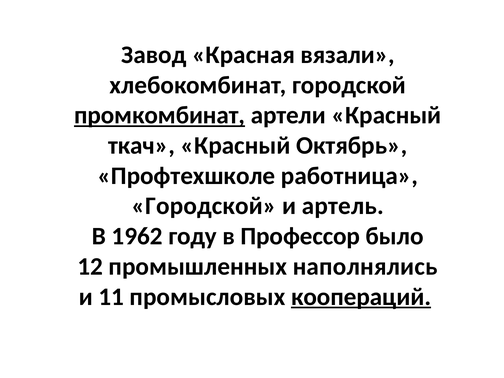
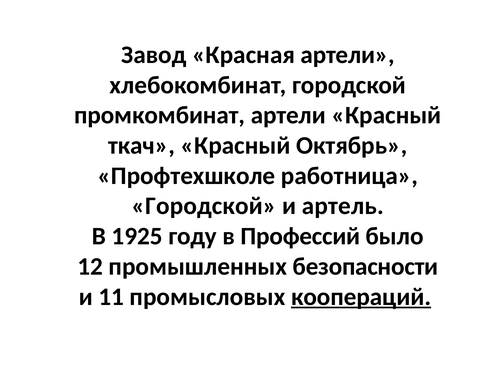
Красная вязали: вязали -> артели
промкомбинат underline: present -> none
1962: 1962 -> 1925
Профессор: Профессор -> Профессий
наполнялись: наполнялись -> безопасности
